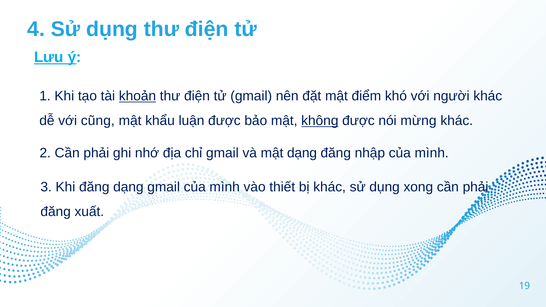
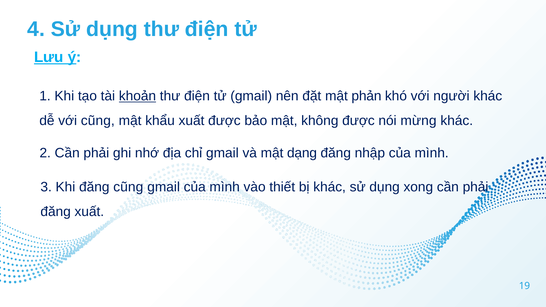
điểm: điểm -> phản
khẩu luận: luận -> xuất
không underline: present -> none
đăng dạng: dạng -> cũng
